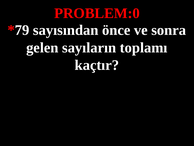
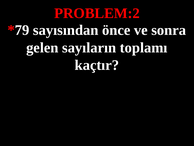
PROBLEM:0: PROBLEM:0 -> PROBLEM:2
